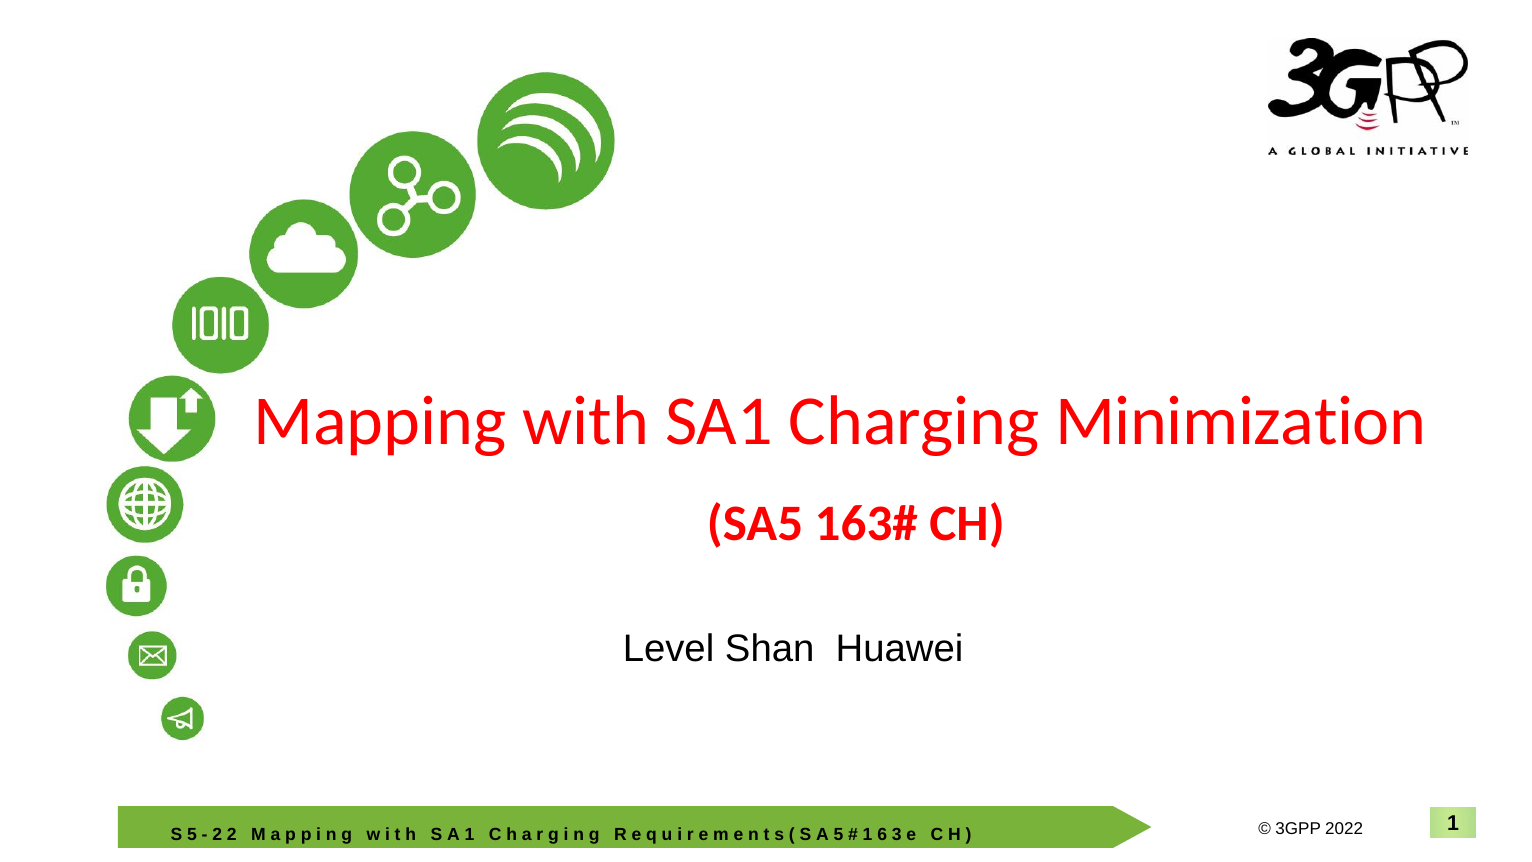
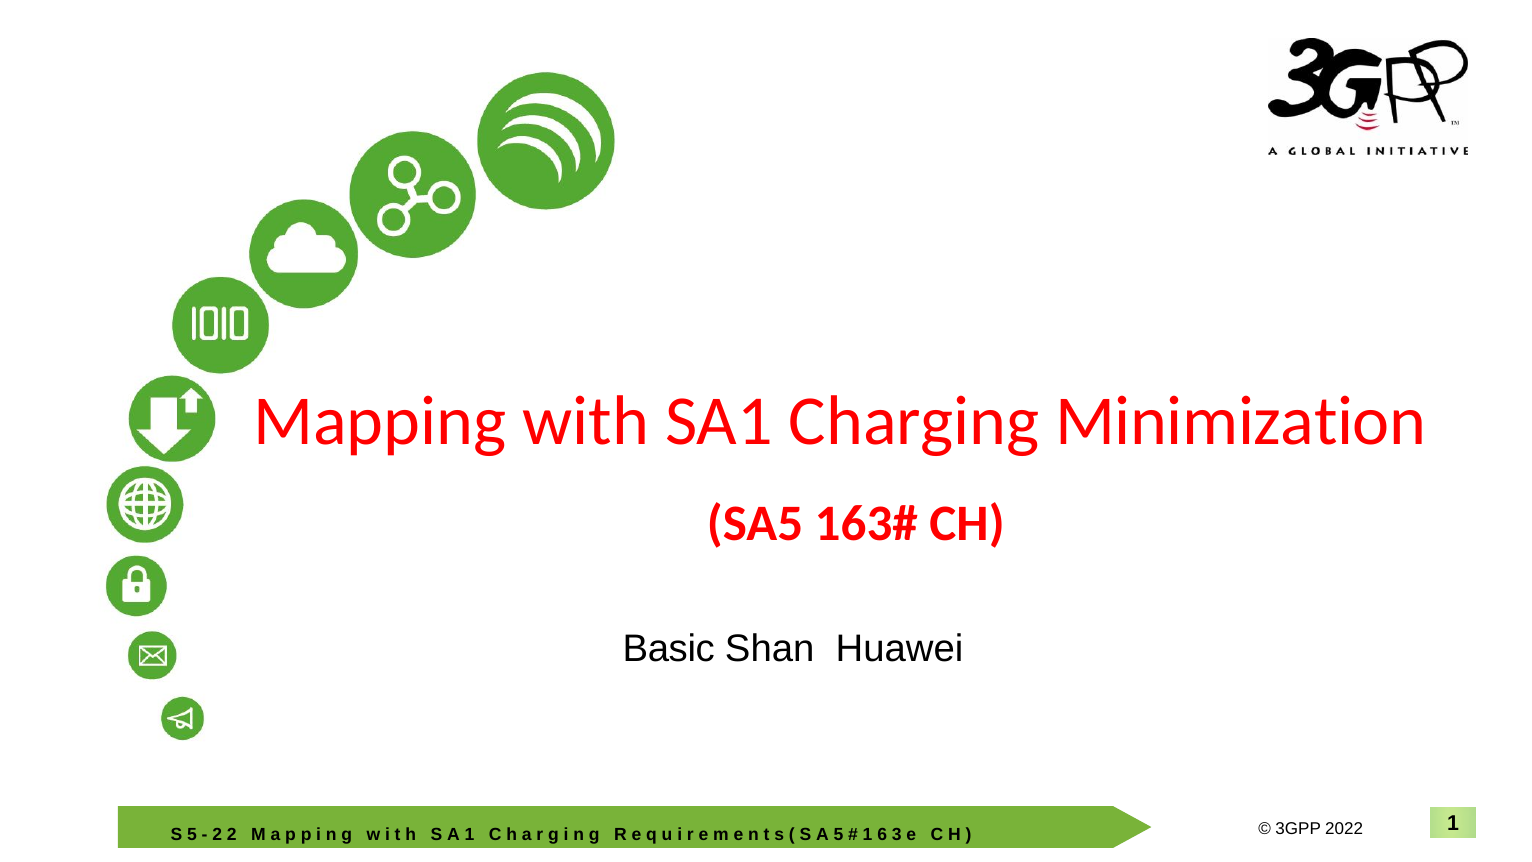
Level: Level -> Basic
